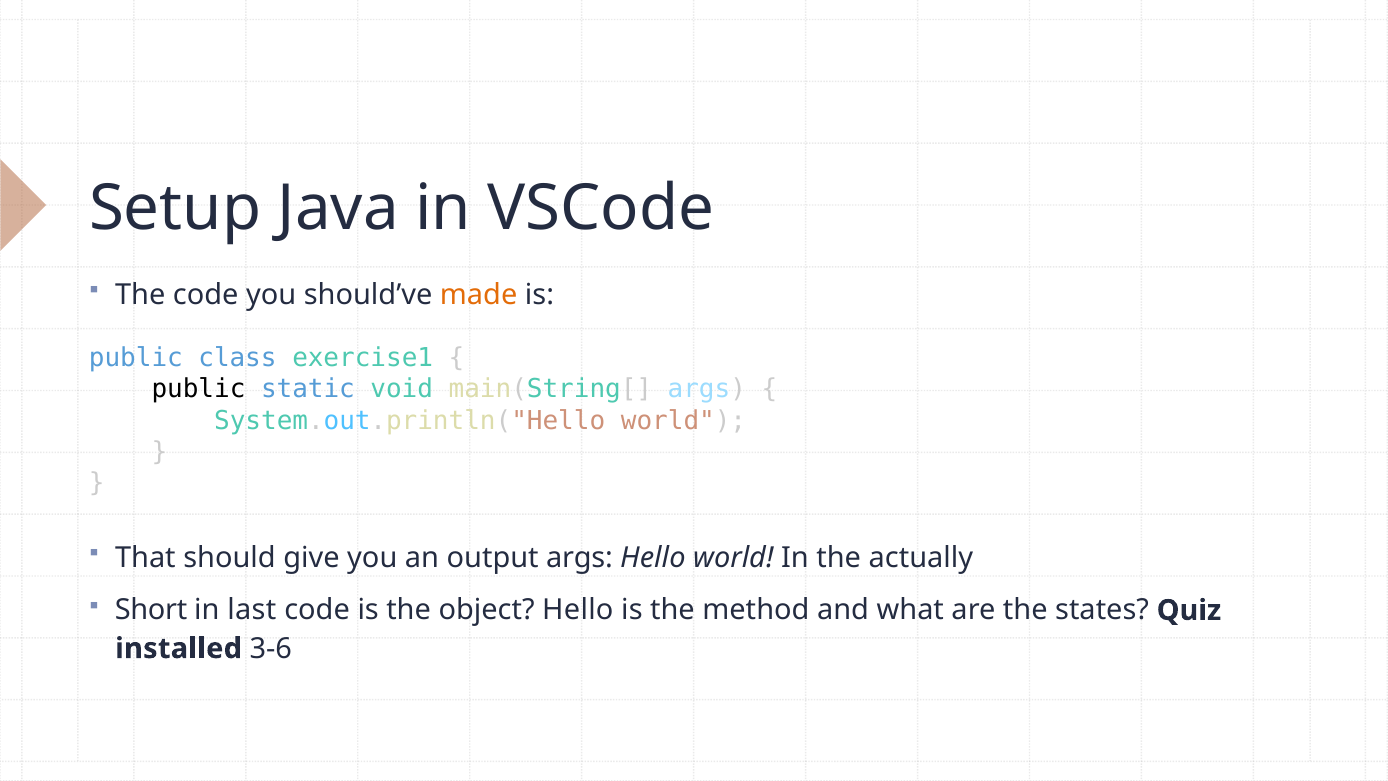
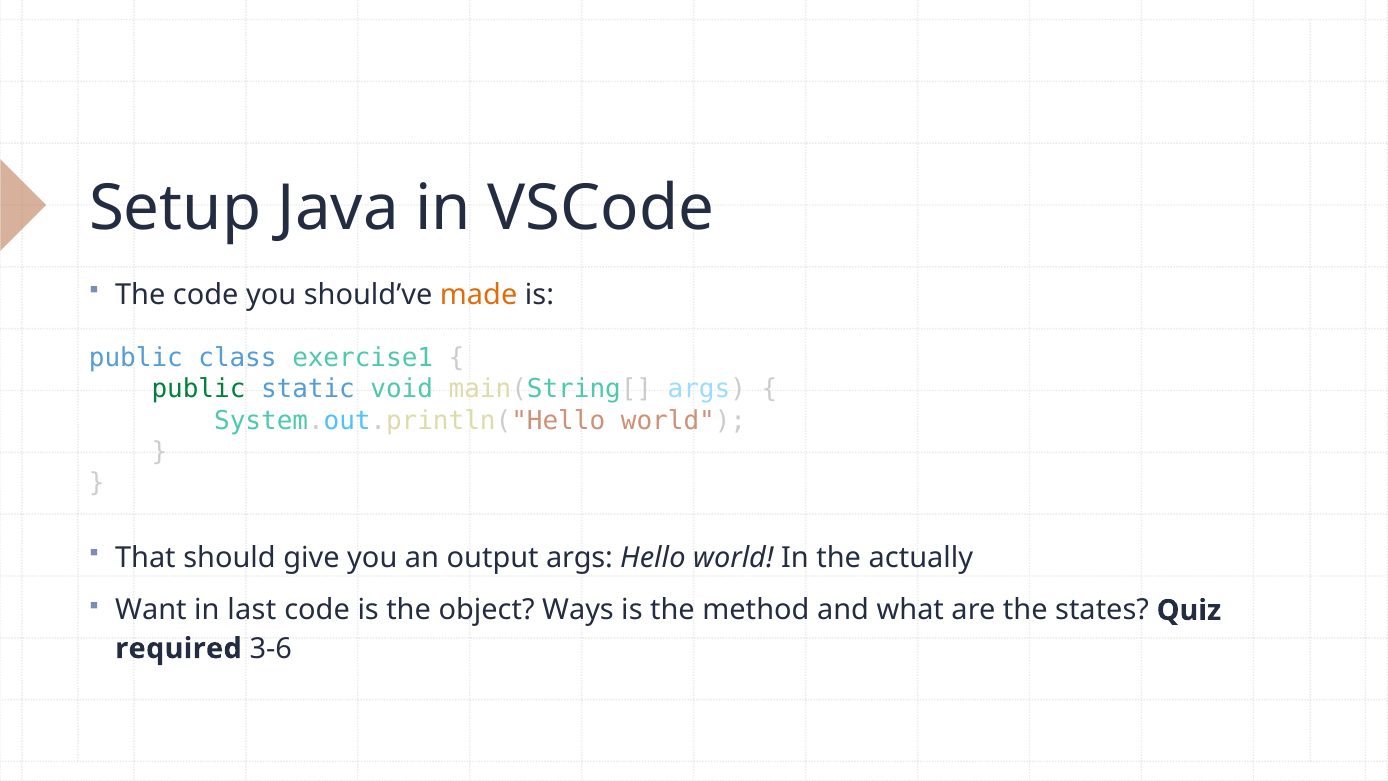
public at (199, 389) colour: black -> green
Short: Short -> Want
object Hello: Hello -> Ways
installed: installed -> required
